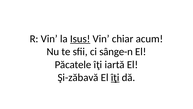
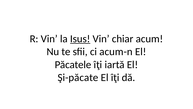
sânge-n: sânge-n -> acum-n
Şi-zăbavă: Şi-zăbavă -> Şi-păcate
îţi at (115, 77) underline: present -> none
